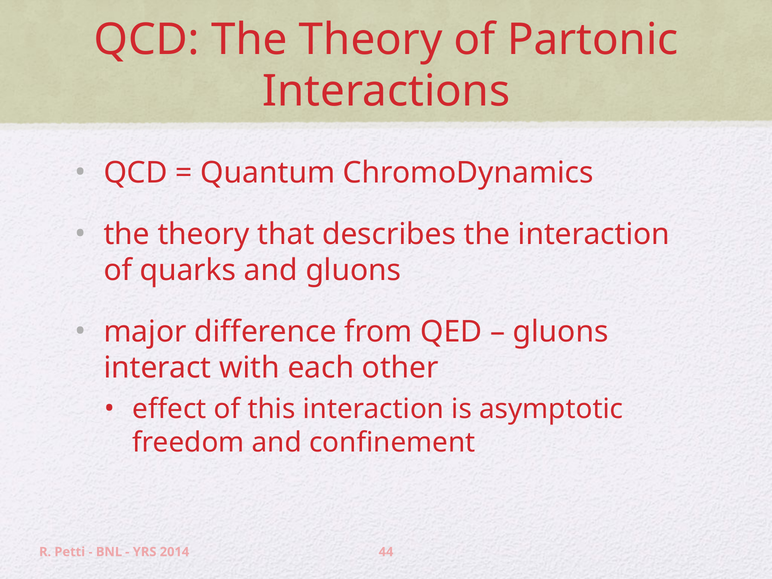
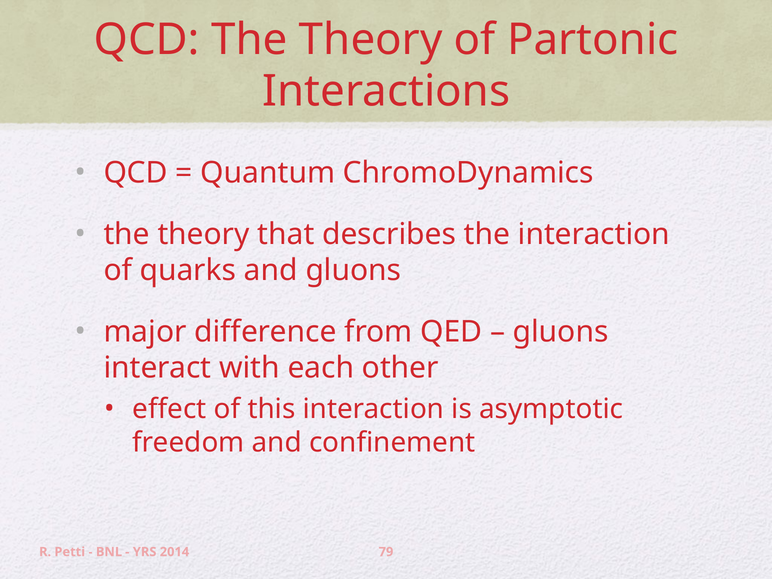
44: 44 -> 79
